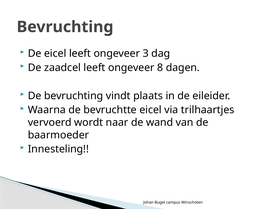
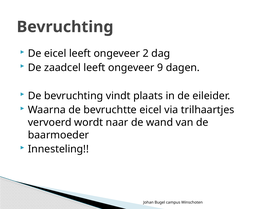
3: 3 -> 2
8: 8 -> 9
